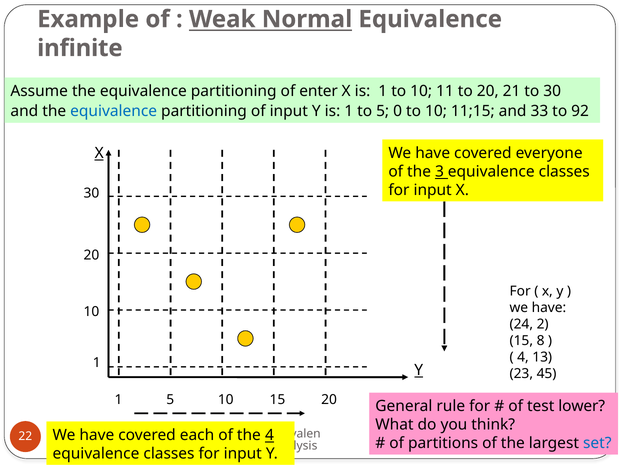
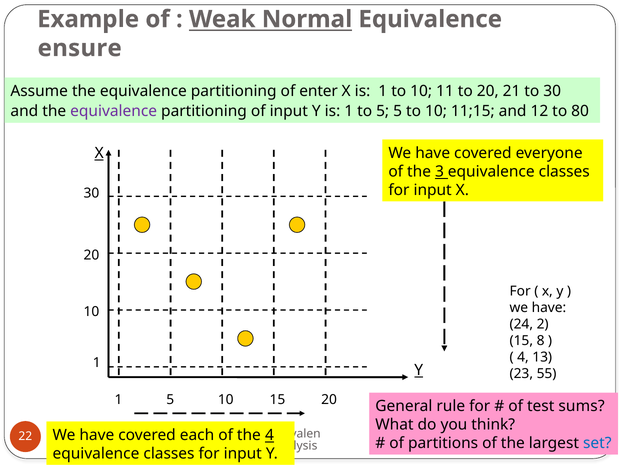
infinite: infinite -> ensure
equivalence at (114, 111) colour: blue -> purple
5 0: 0 -> 5
33: 33 -> 12
92: 92 -> 80
45: 45 -> 55
lower: lower -> sums
